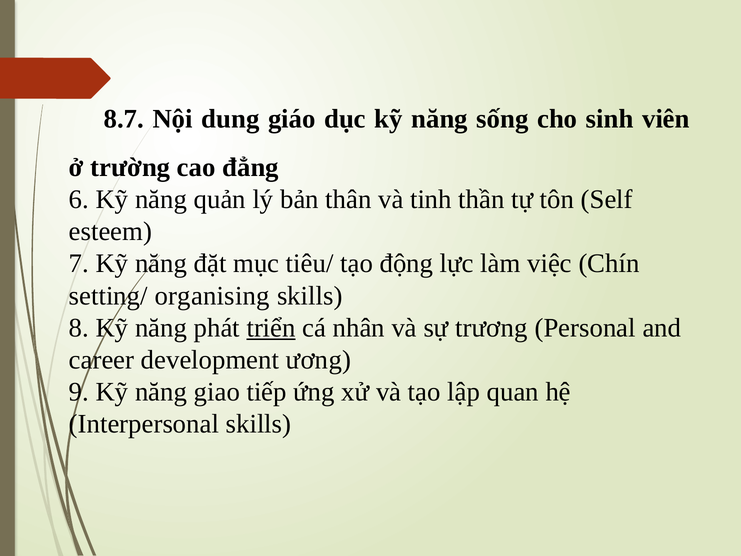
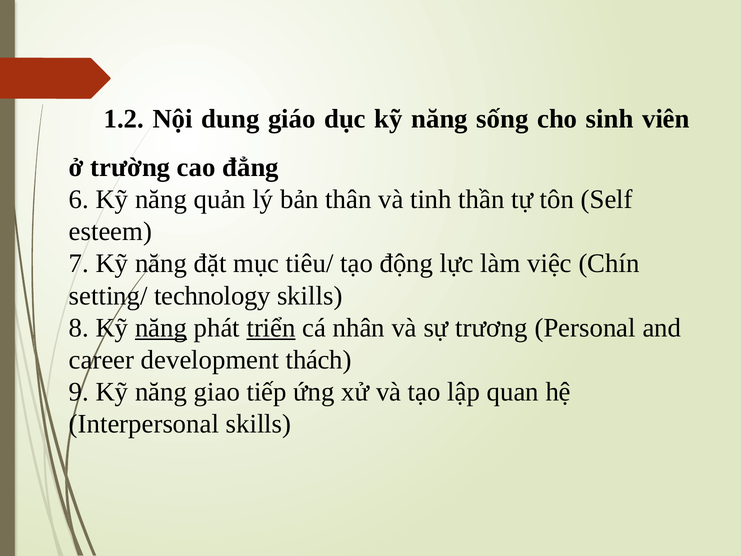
8.7: 8.7 -> 1.2
organising: organising -> technology
năng at (161, 328) underline: none -> present
ương: ương -> thách
